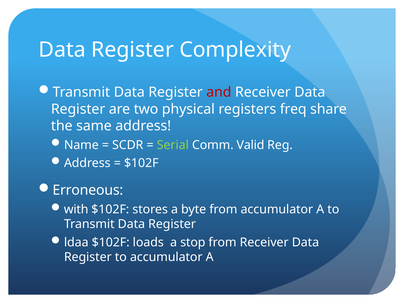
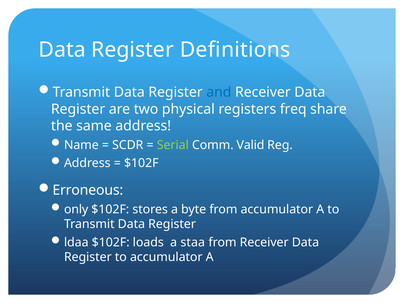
Complexity: Complexity -> Definitions
and colour: red -> blue
with: with -> only
stop: stop -> staa
